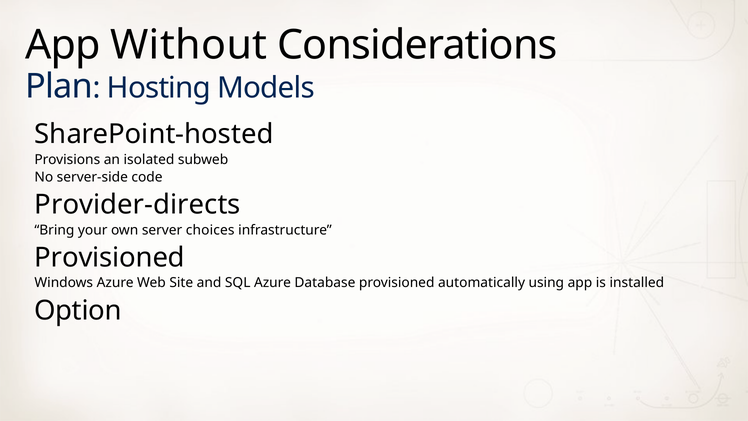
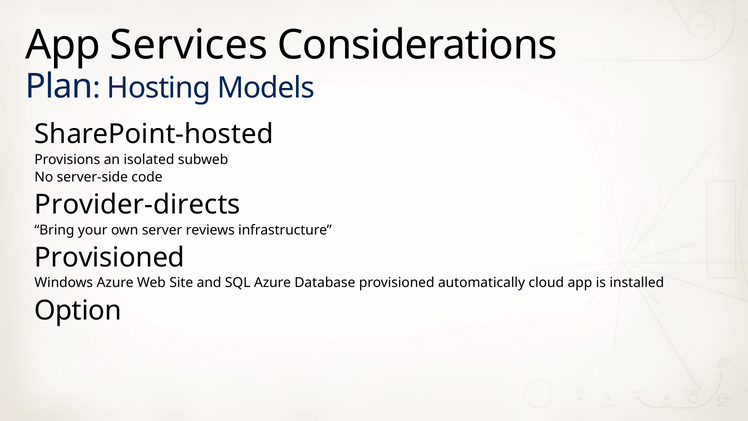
Without: Without -> Services
choices: choices -> reviews
using: using -> cloud
